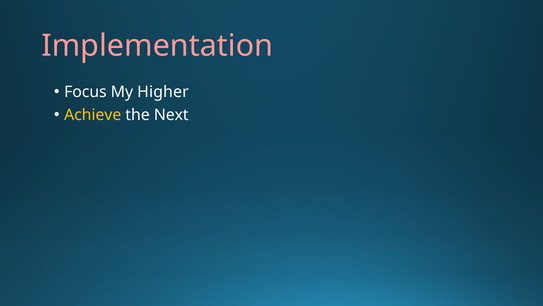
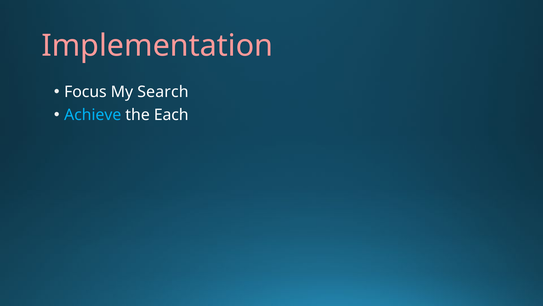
Higher: Higher -> Search
Achieve colour: yellow -> light blue
Next: Next -> Each
